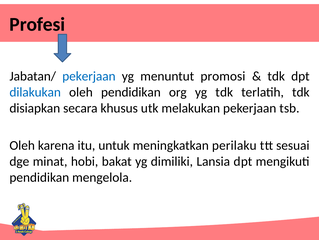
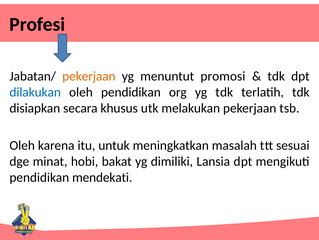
pekerjaan at (89, 76) colour: blue -> orange
perilaku: perilaku -> masalah
mengelola: mengelola -> mendekati
